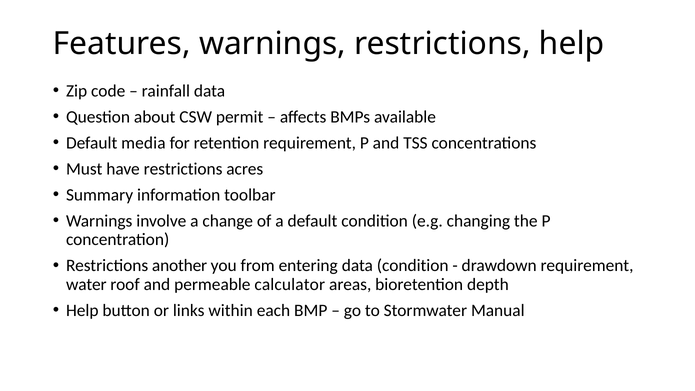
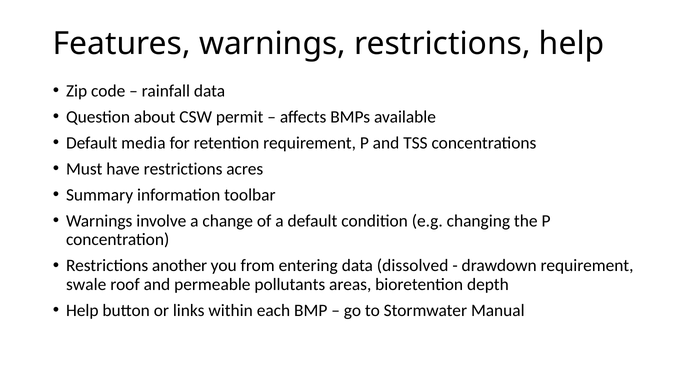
data condition: condition -> dissolved
water: water -> swale
calculator: calculator -> pollutants
